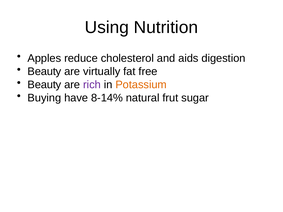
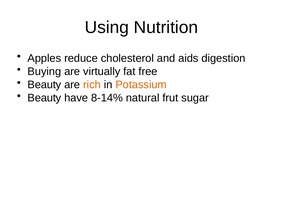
Beauty at (44, 72): Beauty -> Buying
rich colour: purple -> orange
Buying at (44, 98): Buying -> Beauty
